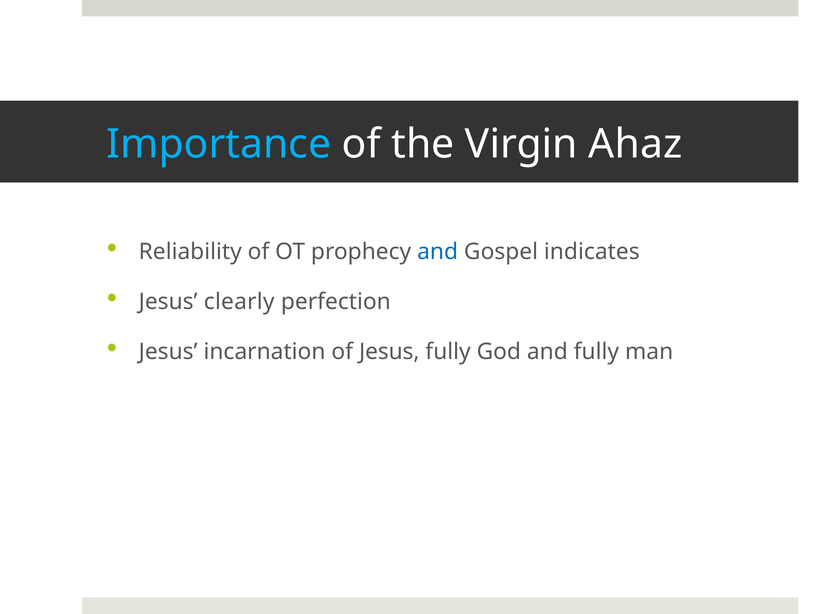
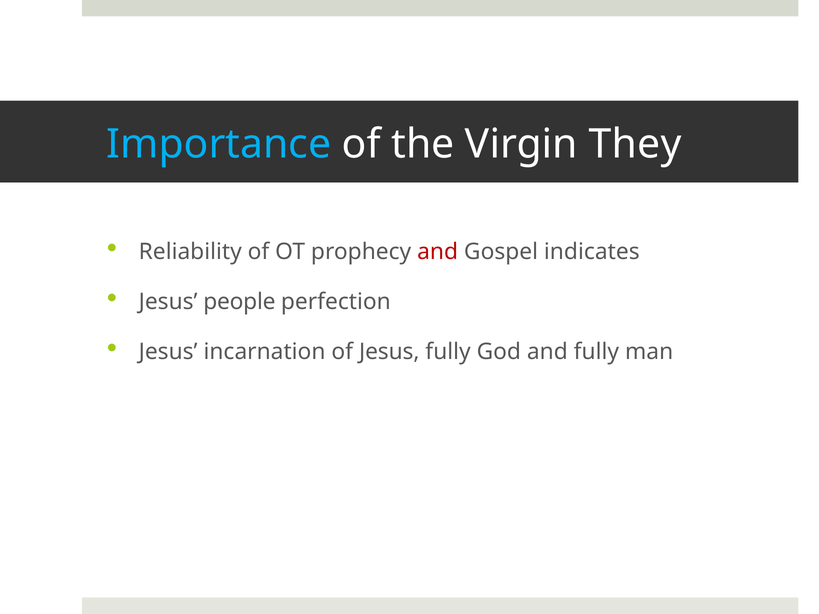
Ahaz: Ahaz -> They
and at (438, 252) colour: blue -> red
clearly: clearly -> people
